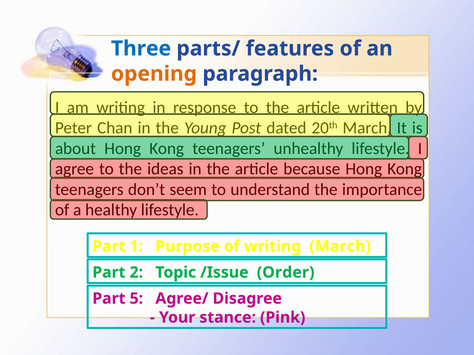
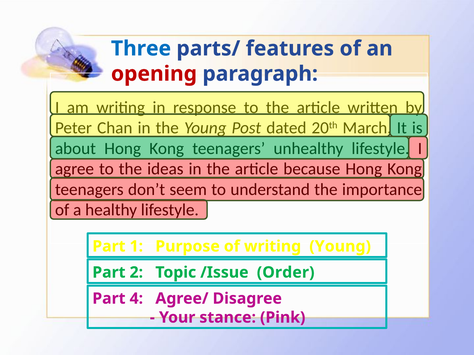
opening colour: orange -> red
writing March: March -> Young
5: 5 -> 4
